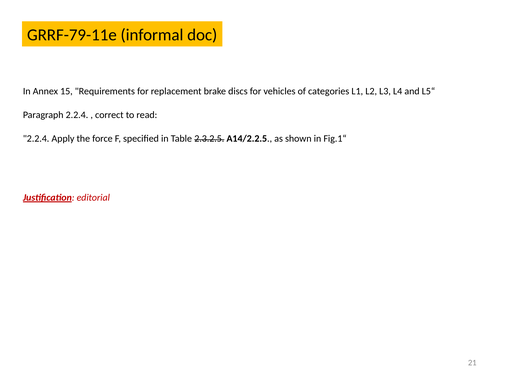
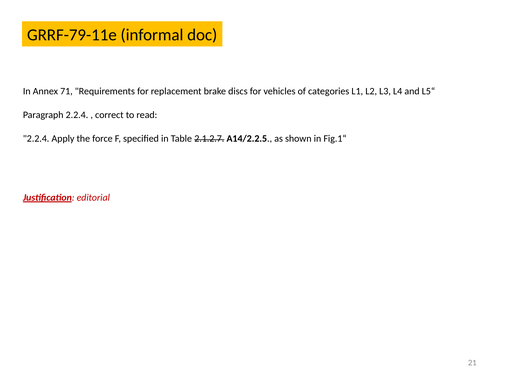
15: 15 -> 71
2.3.2.5: 2.3.2.5 -> 2.1.2.7
